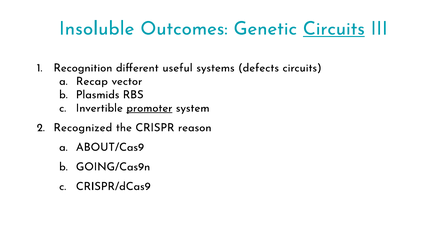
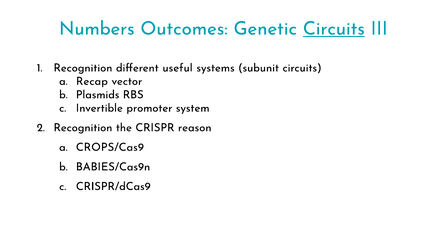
Insoluble: Insoluble -> Numbers
defects: defects -> subunit
promoter underline: present -> none
Recognized at (83, 128): Recognized -> Recognition
ABOUT/Cas9: ABOUT/Cas9 -> CROPS/Cas9
GOING/Cas9n: GOING/Cas9n -> BABIES/Cas9n
